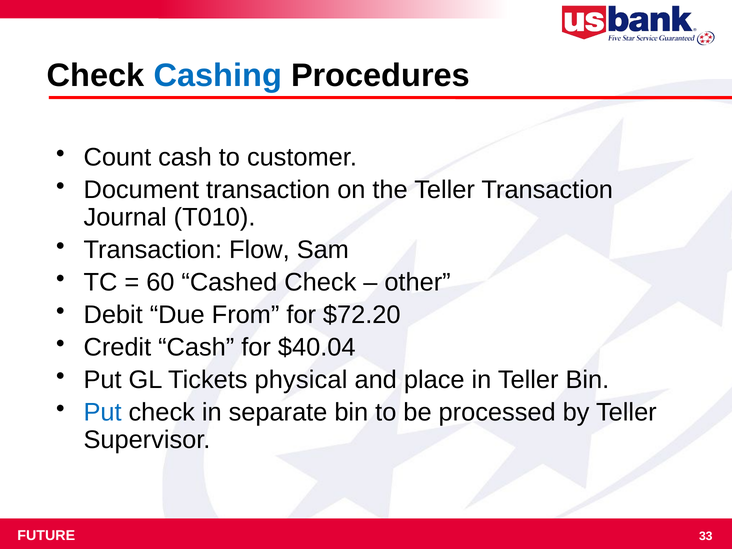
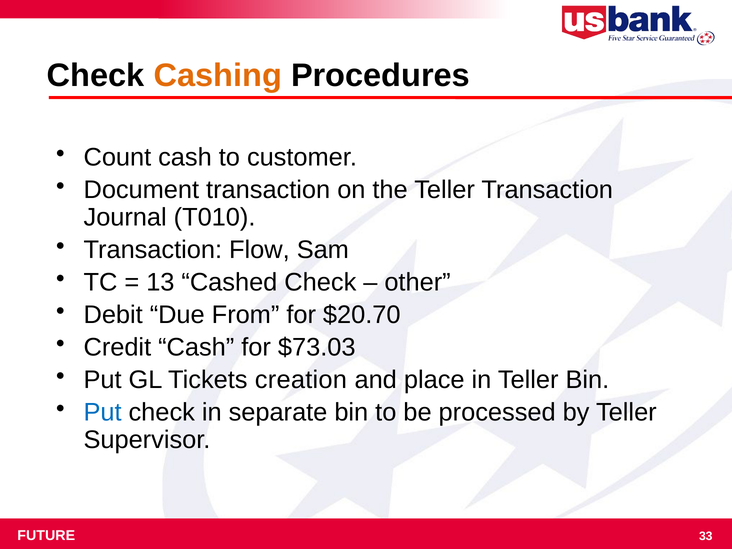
Cashing colour: blue -> orange
60: 60 -> 13
$72.20: $72.20 -> $20.70
$40.04: $40.04 -> $73.03
physical: physical -> creation
